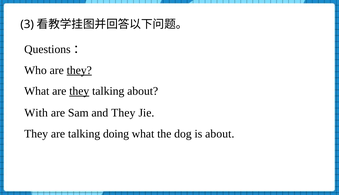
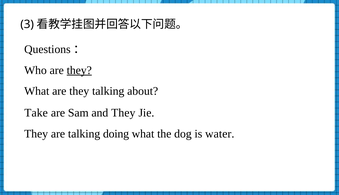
they at (79, 91) underline: present -> none
With: With -> Take
is about: about -> water
